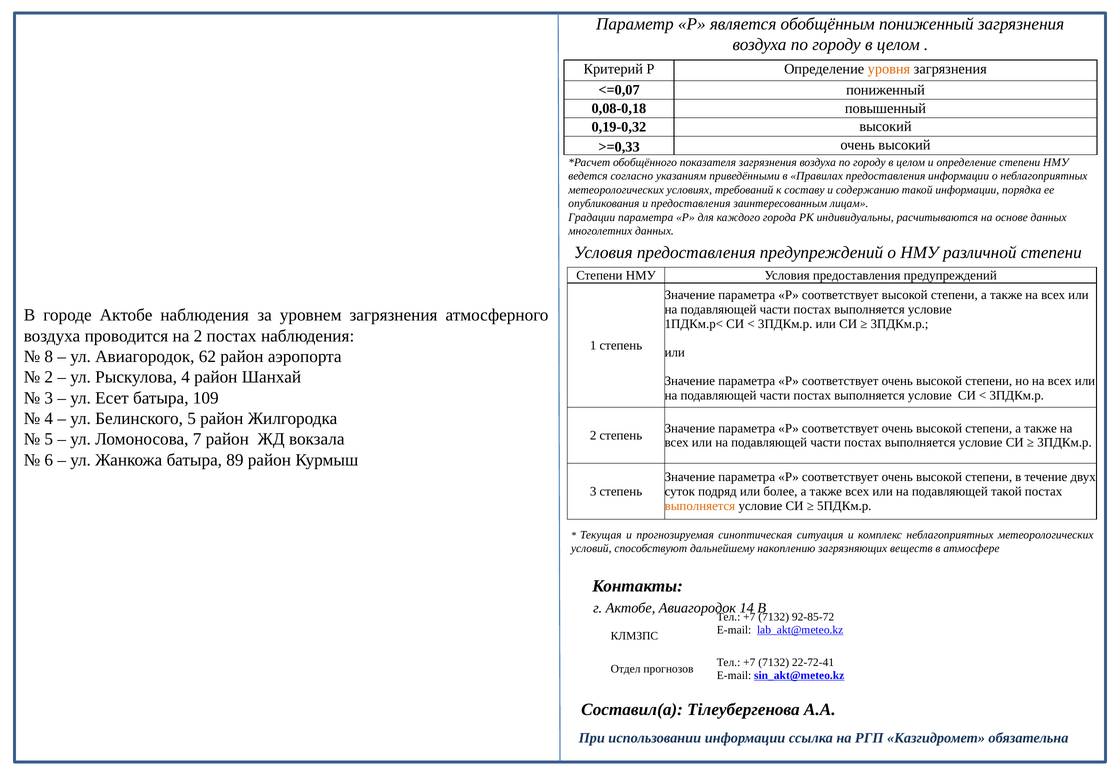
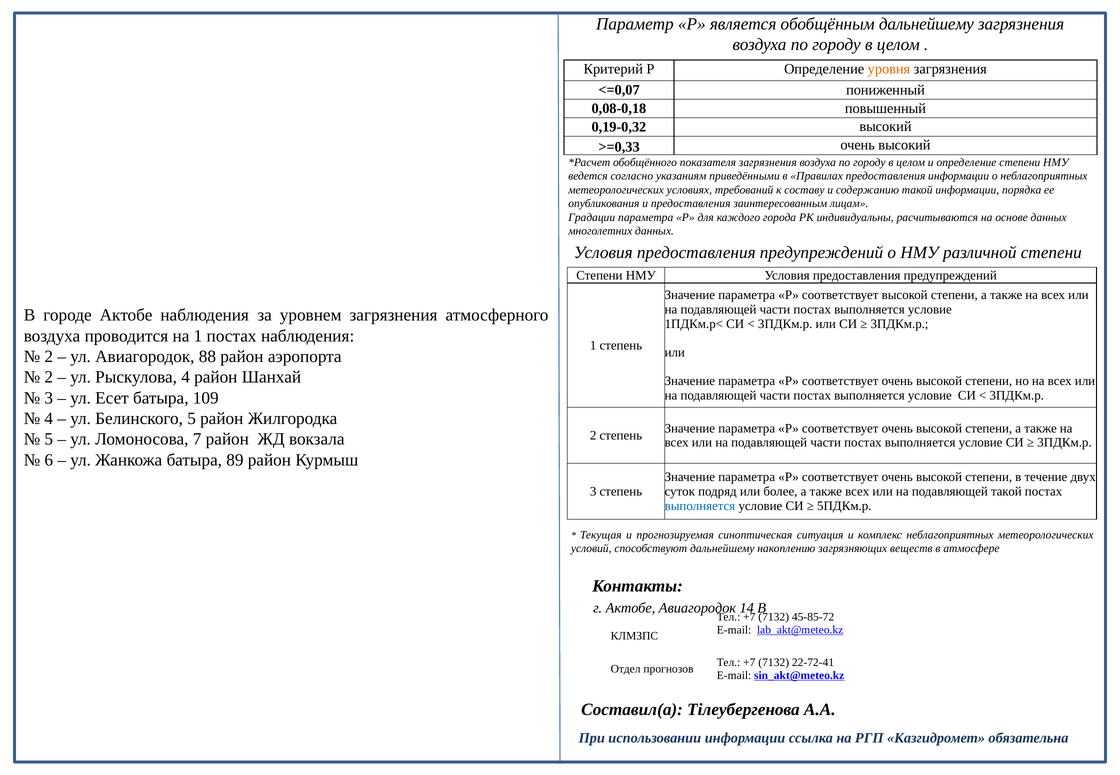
обобщённым пониженный: пониженный -> дальнейшему
на 2: 2 -> 1
8 at (49, 357): 8 -> 2
62: 62 -> 88
выполняется at (700, 506) colour: orange -> blue
92-85-72: 92-85-72 -> 45-85-72
